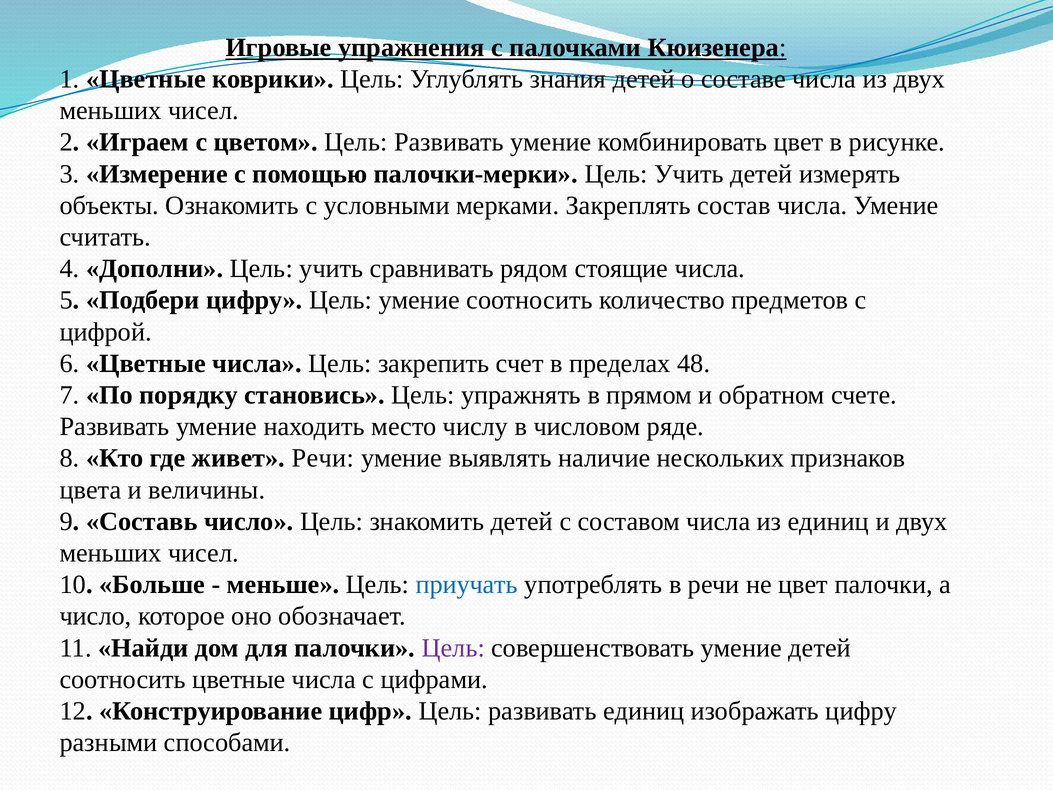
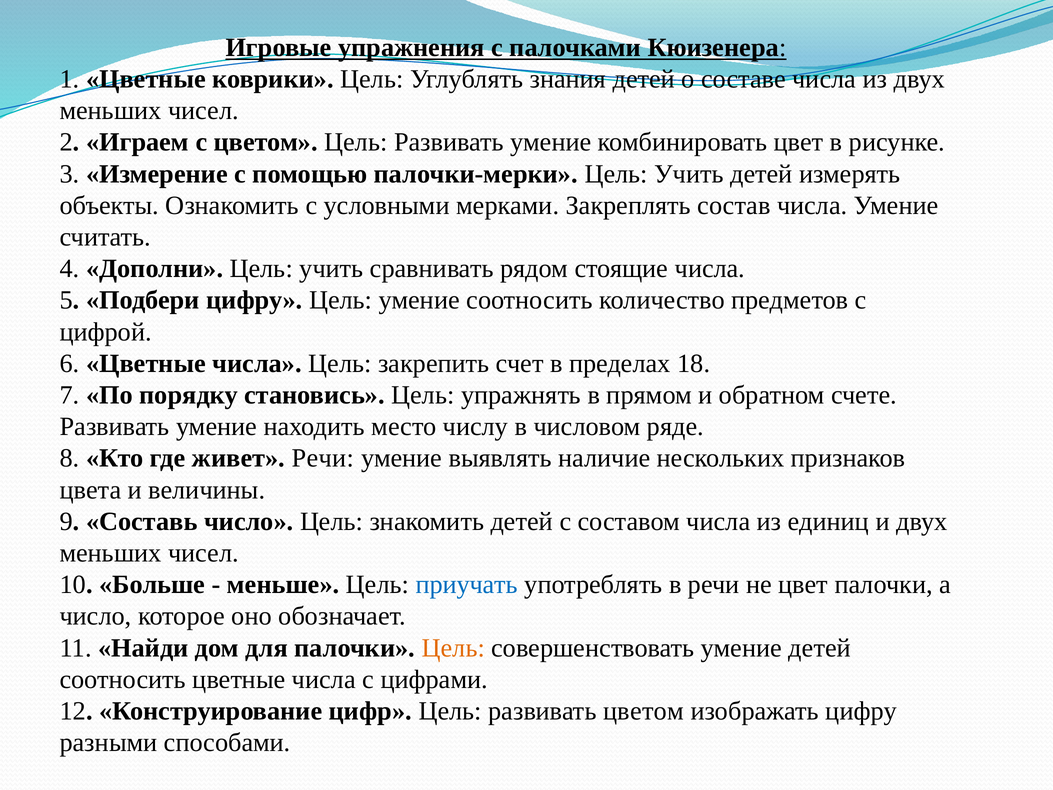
48: 48 -> 18
Цель at (453, 648) colour: purple -> orange
развивать единиц: единиц -> цветом
